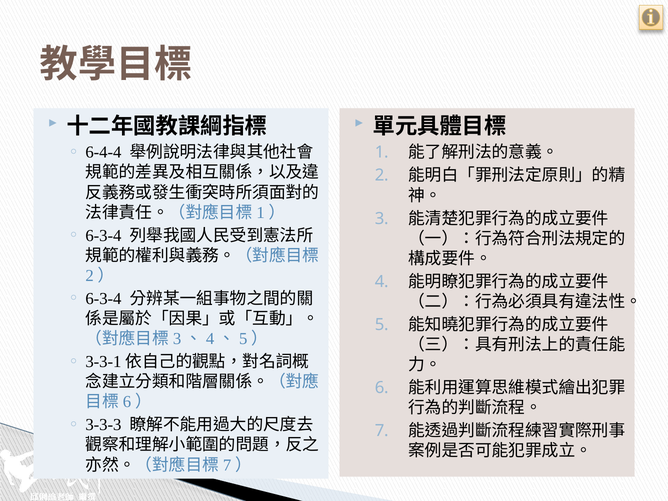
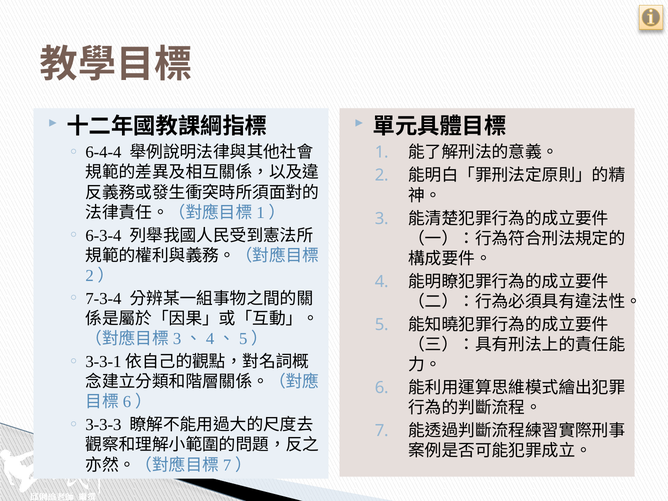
6-3-4 at (103, 299): 6-3-4 -> 7-3-4
